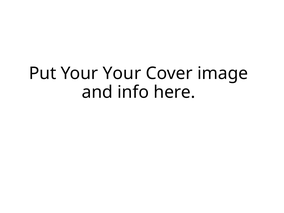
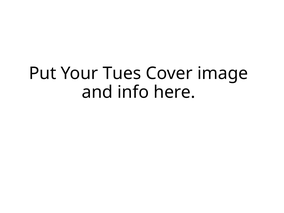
Your Your: Your -> Tues
